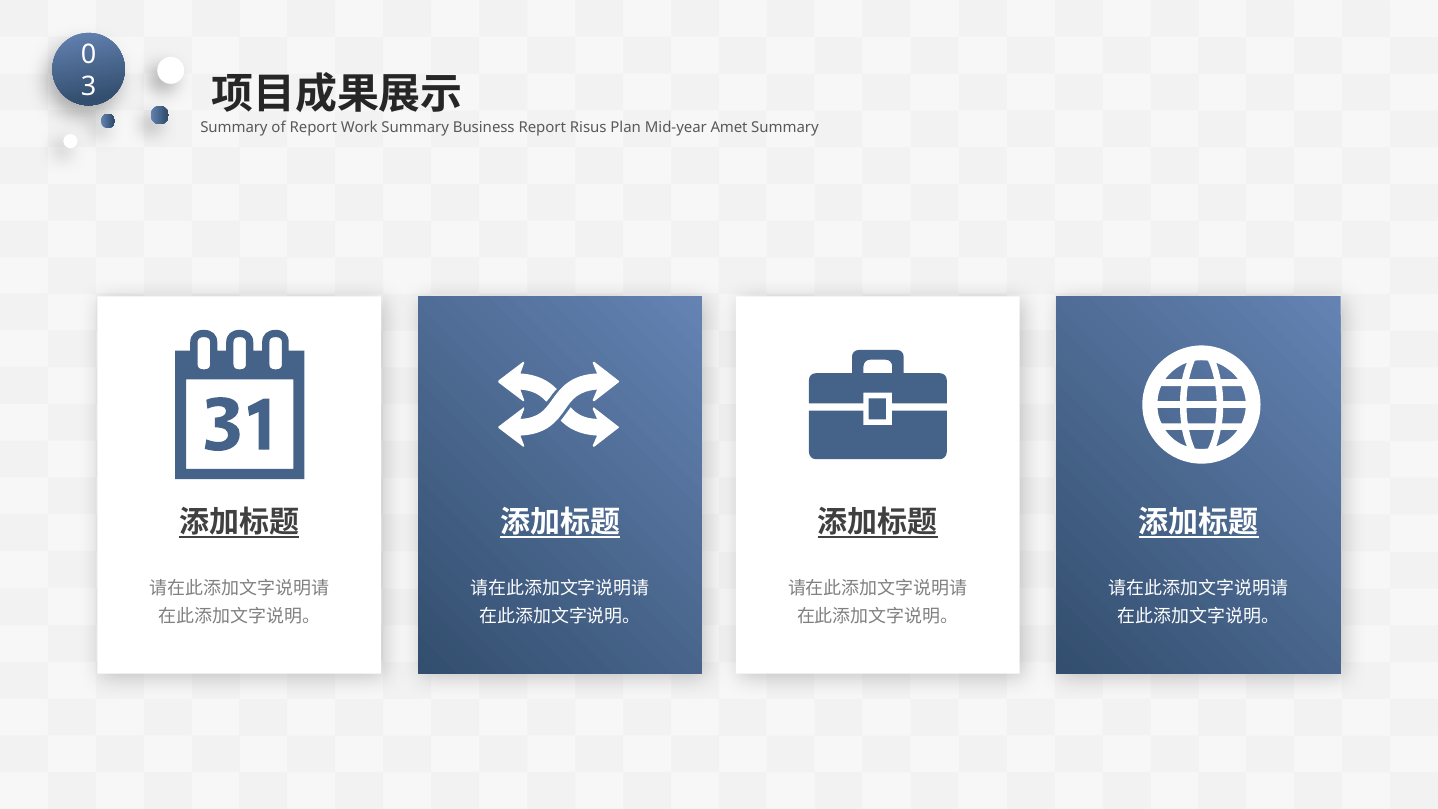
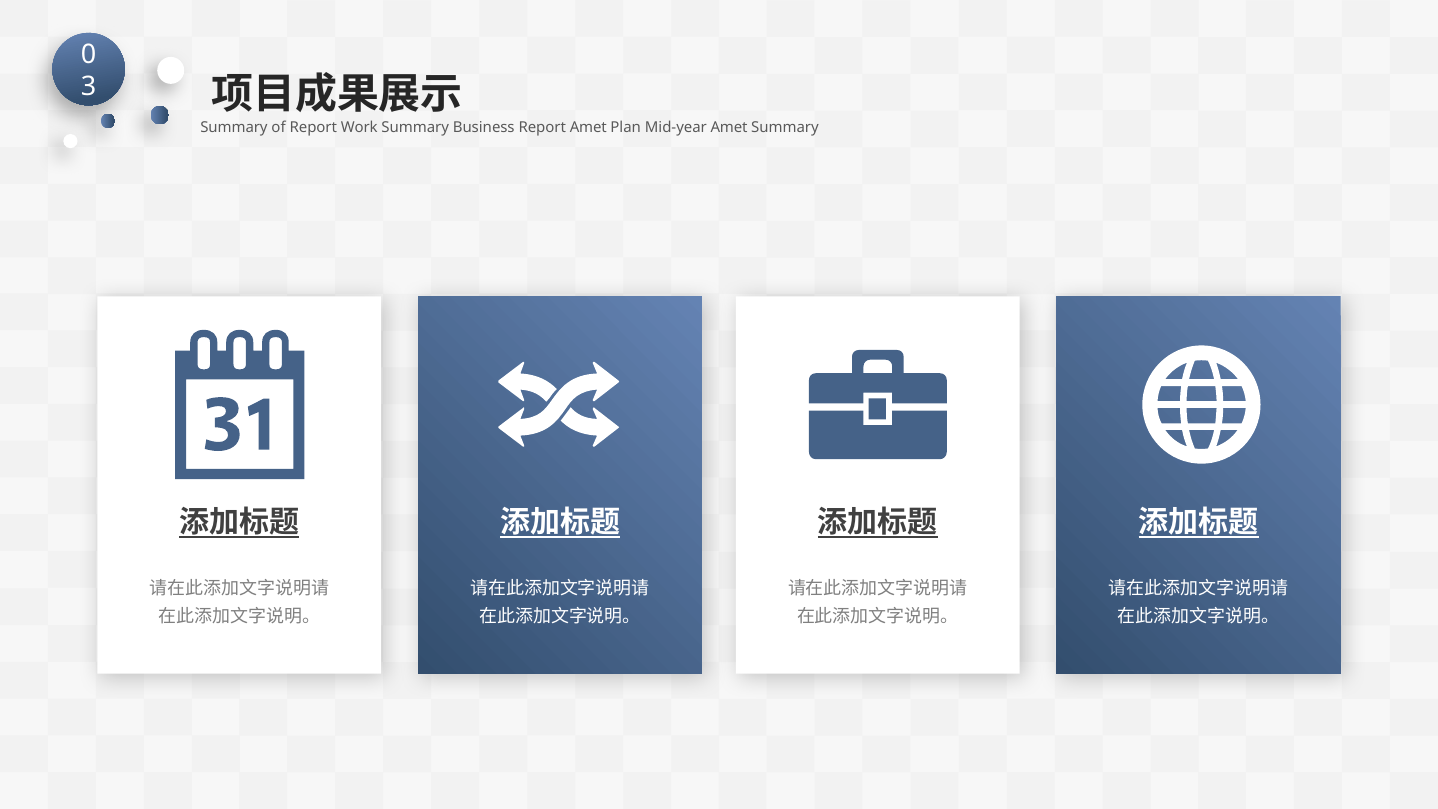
Report Risus: Risus -> Amet
